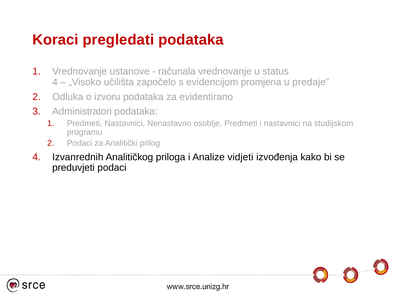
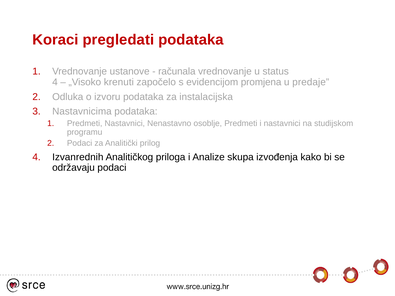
učilišta: učilišta -> krenuti
evidentirano: evidentirano -> instalacijska
Administratori: Administratori -> Nastavnicima
vidjeti: vidjeti -> skupa
preduvjeti: preduvjeti -> održavaju
